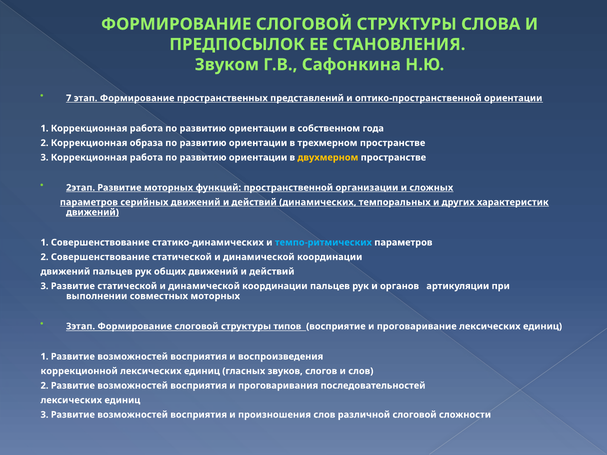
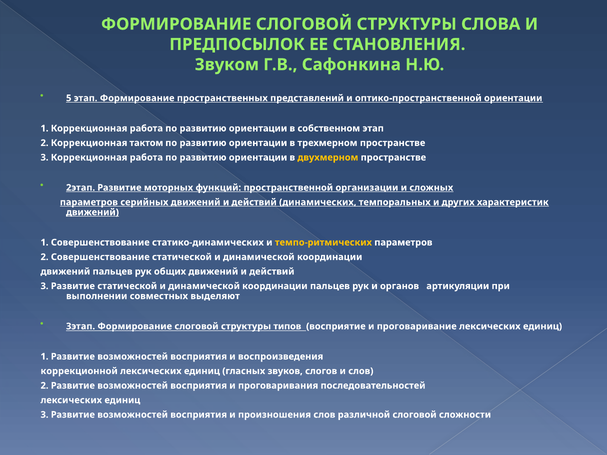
7: 7 -> 5
собственном года: года -> этап
образа: образа -> тактом
темпо-ритмических colour: light blue -> yellow
совместных моторных: моторных -> выделяют
